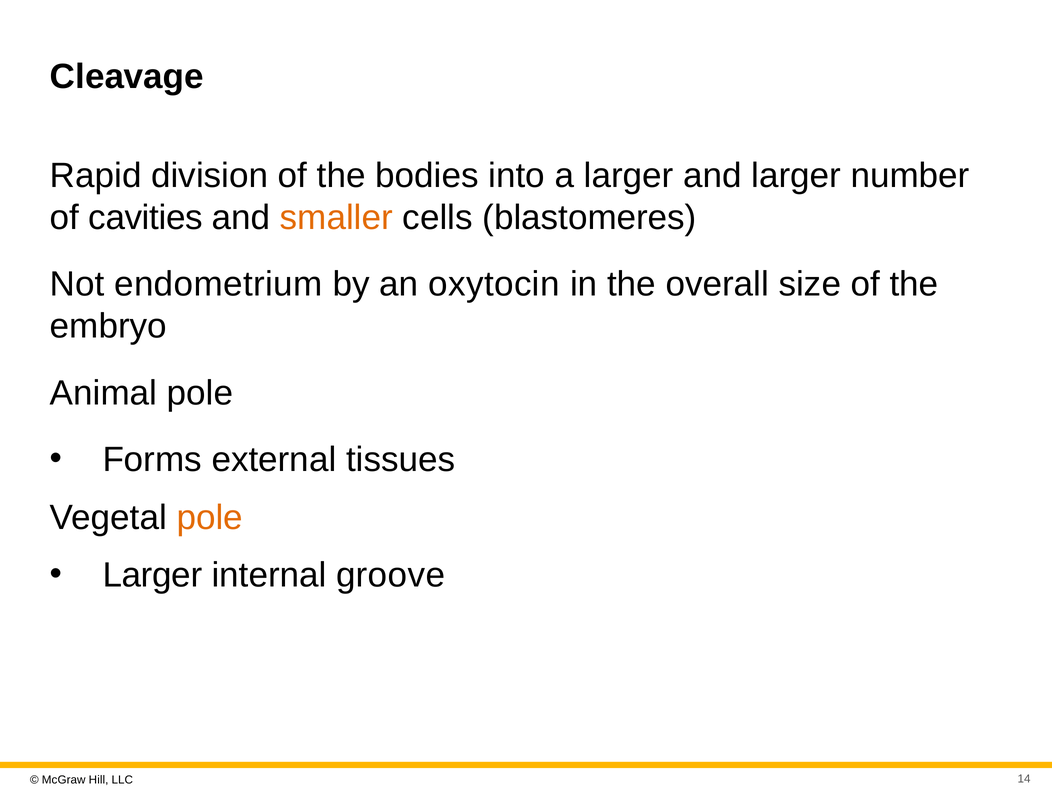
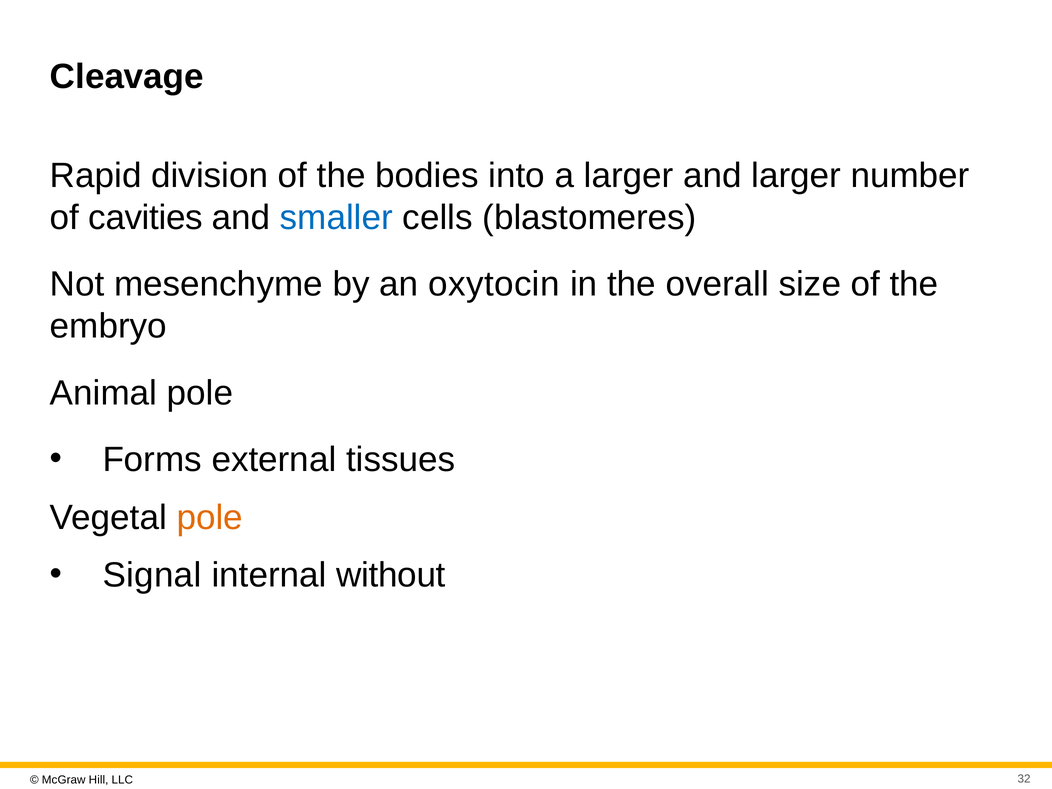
smaller colour: orange -> blue
endometrium: endometrium -> mesenchyme
Larger at (152, 575): Larger -> Signal
groove: groove -> without
14: 14 -> 32
